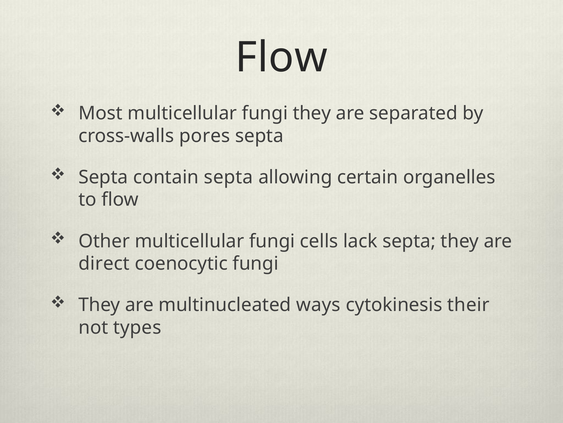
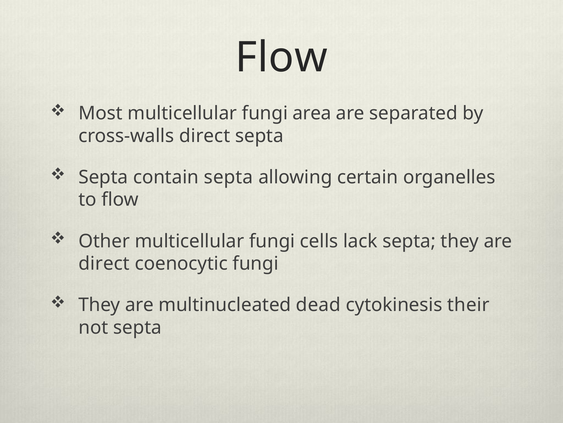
fungi they: they -> area
cross-walls pores: pores -> direct
ways: ways -> dead
not types: types -> septa
